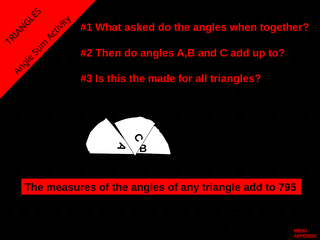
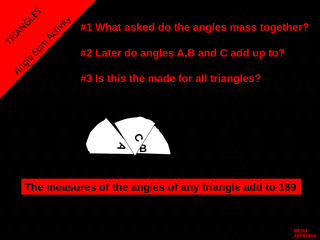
when: when -> mass
Then: Then -> Later
795: 795 -> 189
